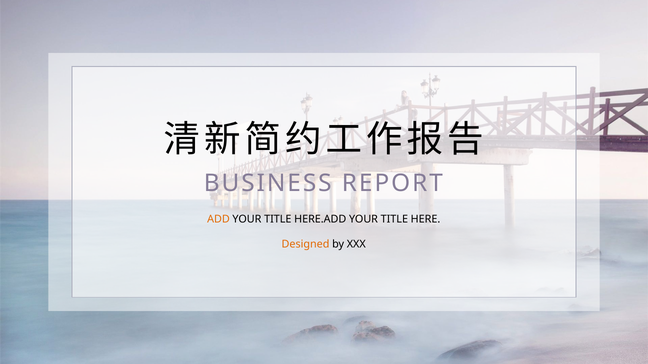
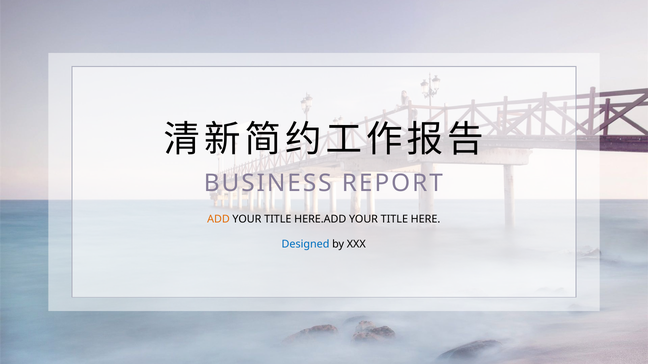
Designed colour: orange -> blue
